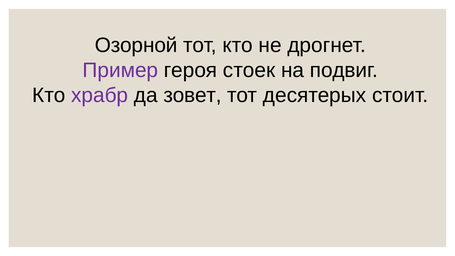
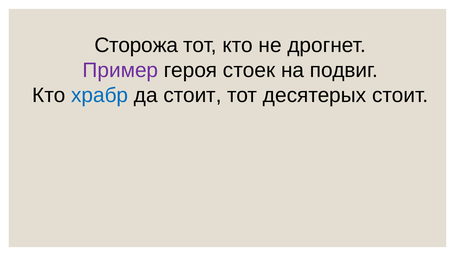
Озорной: Озорной -> Сторожа
храбр colour: purple -> blue
да зовет: зовет -> стоит
